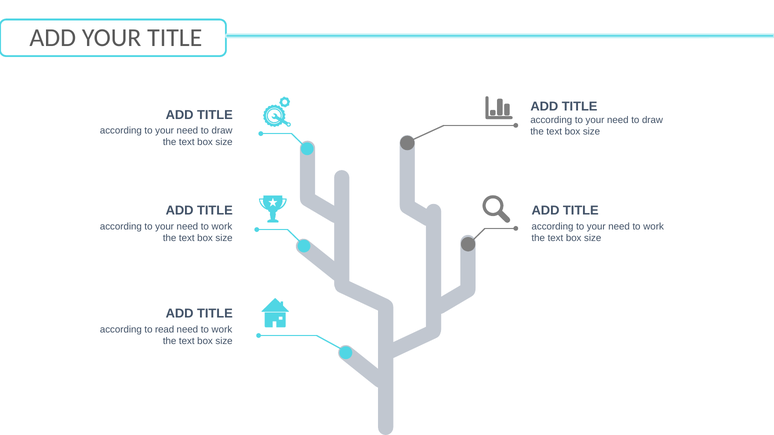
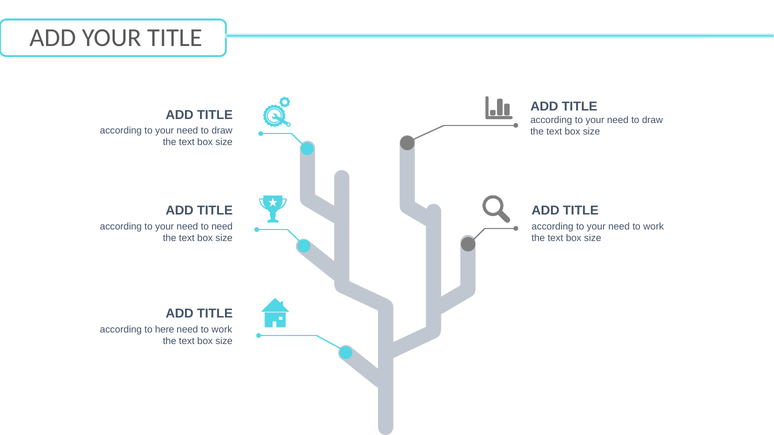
work at (222, 227): work -> need
read: read -> here
